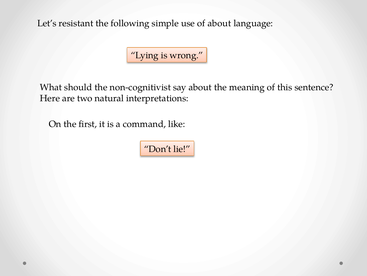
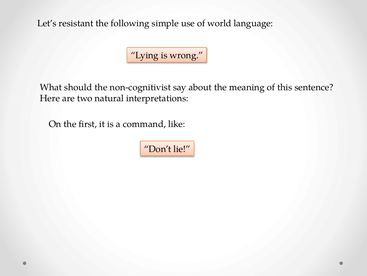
of about: about -> world
